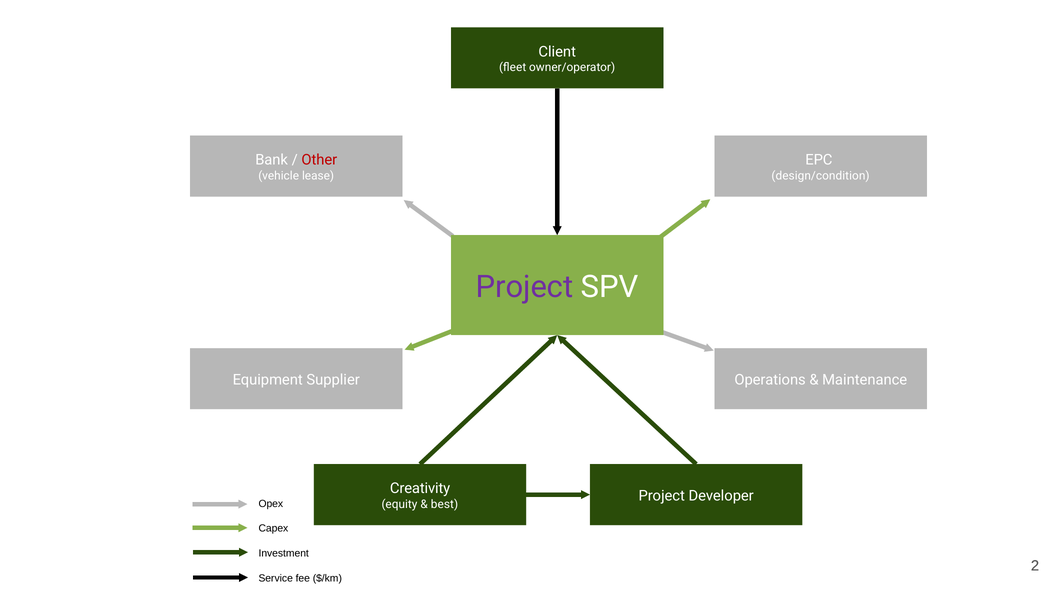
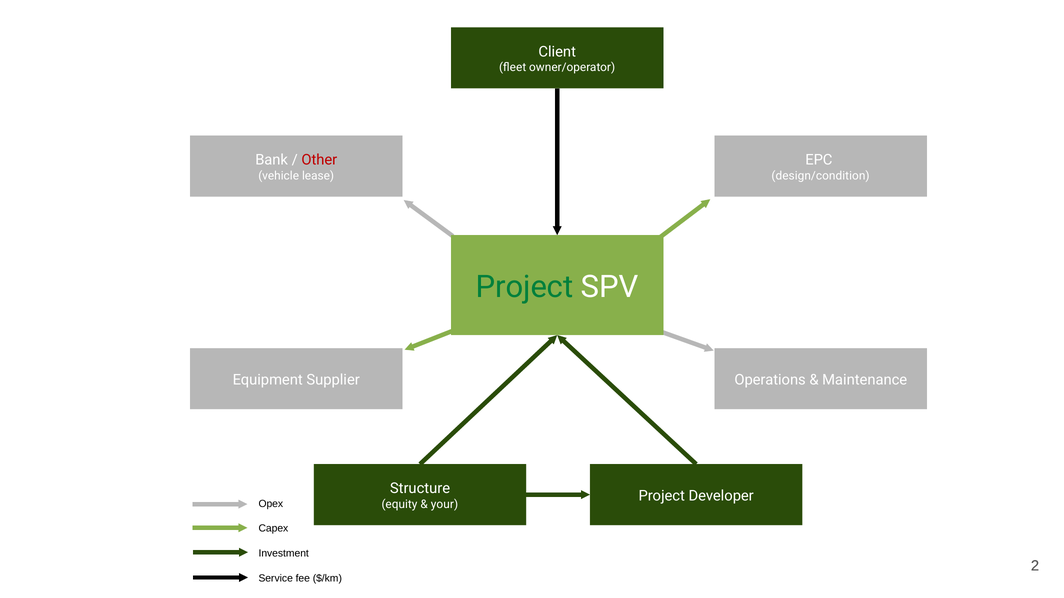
Project at (524, 287) colour: purple -> green
Creativity at (420, 489): Creativity -> Structure
best: best -> your
